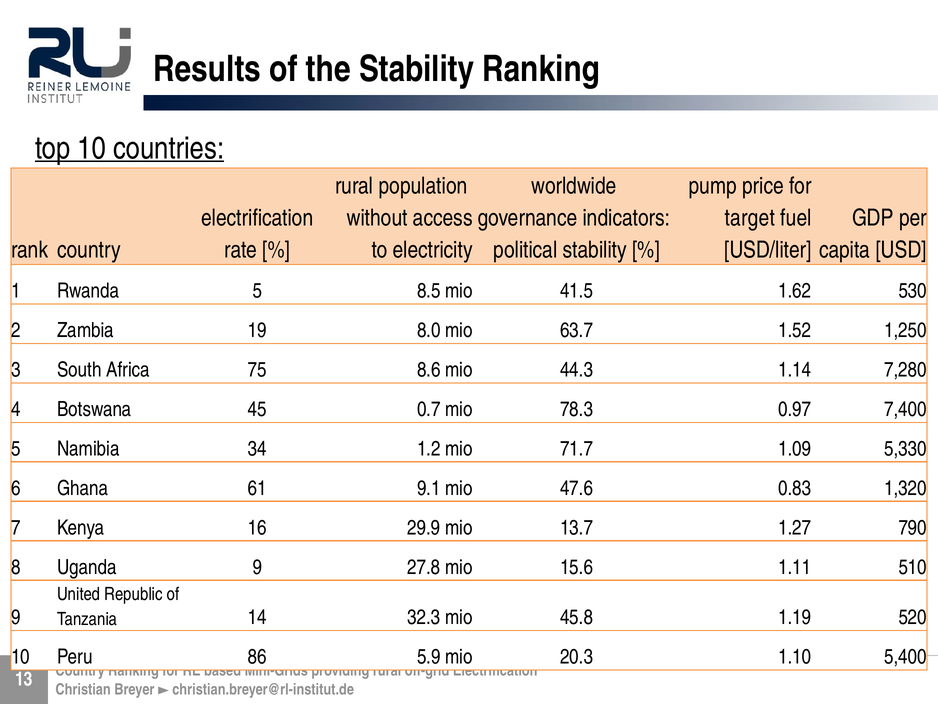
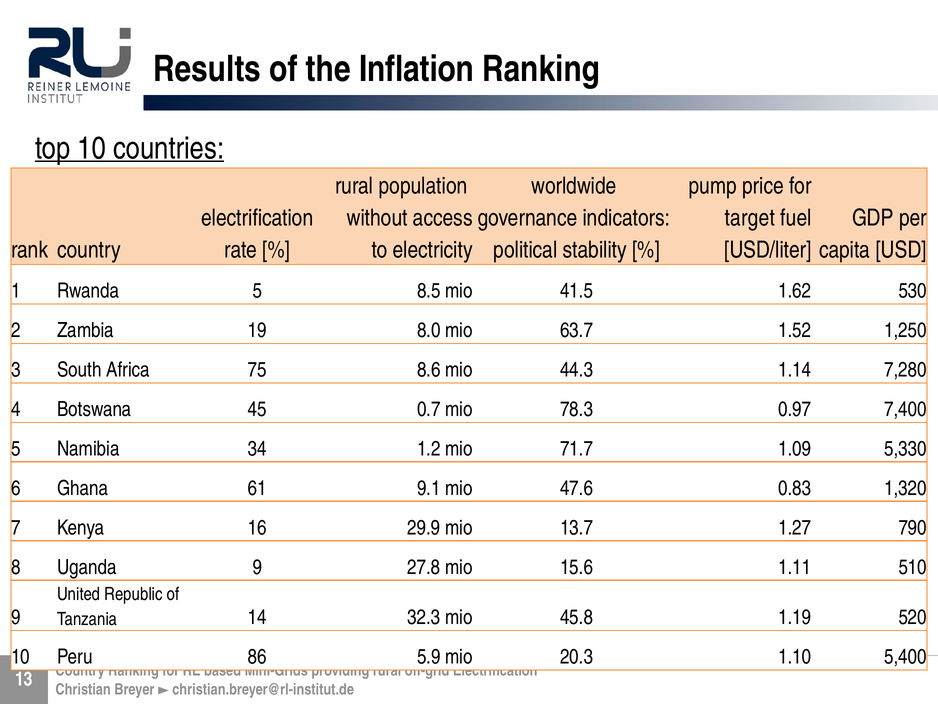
the Stability: Stability -> Inflation
